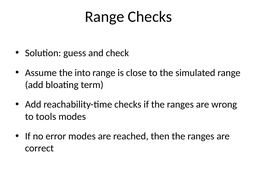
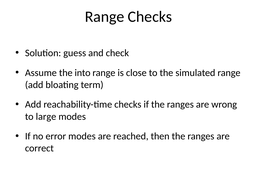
tools: tools -> large
